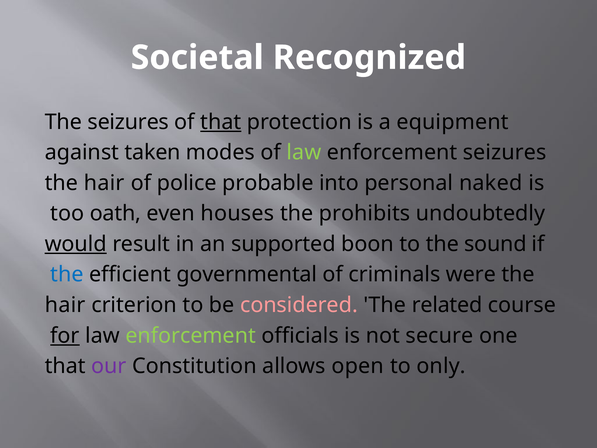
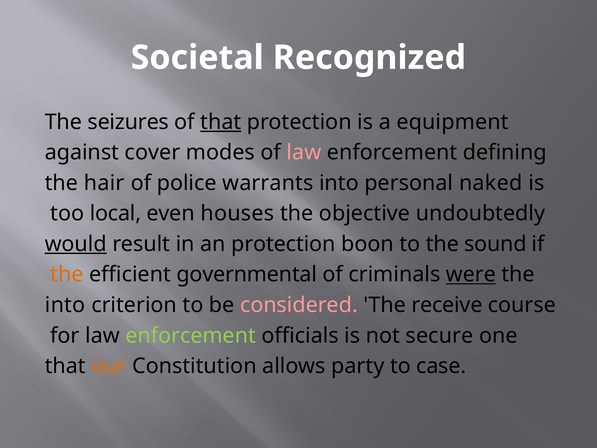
taken: taken -> cover
law at (304, 152) colour: light green -> pink
enforcement seizures: seizures -> defining
probable: probable -> warrants
oath: oath -> local
prohibits: prohibits -> objective
an supported: supported -> protection
the at (67, 274) colour: blue -> orange
were underline: none -> present
hair at (65, 305): hair -> into
related: related -> receive
for underline: present -> none
our colour: purple -> orange
open: open -> party
only: only -> case
